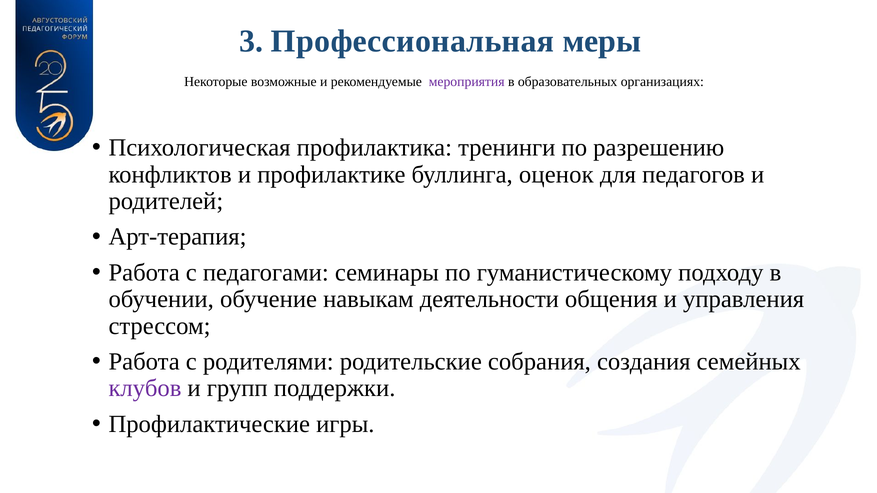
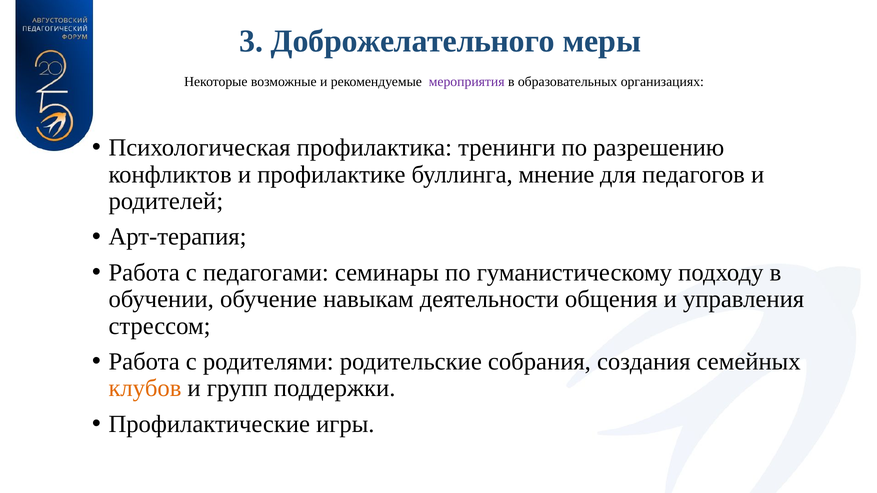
Профессиональная: Профессиональная -> Доброжелательного
оценок: оценок -> мнение
клубов colour: purple -> orange
